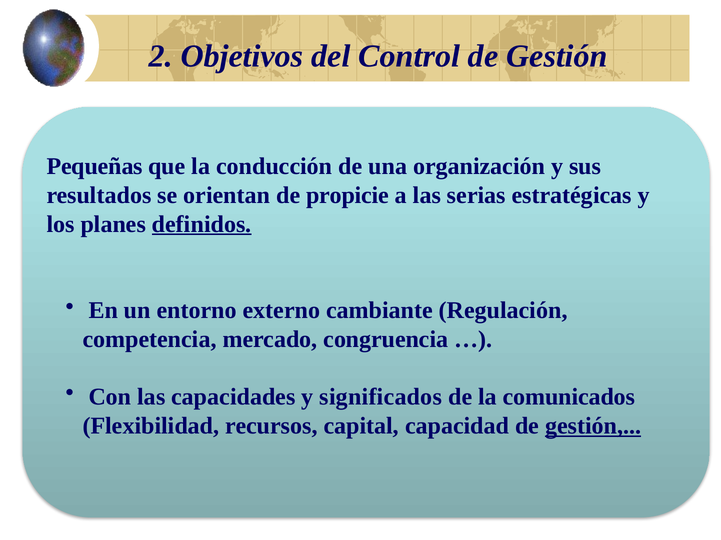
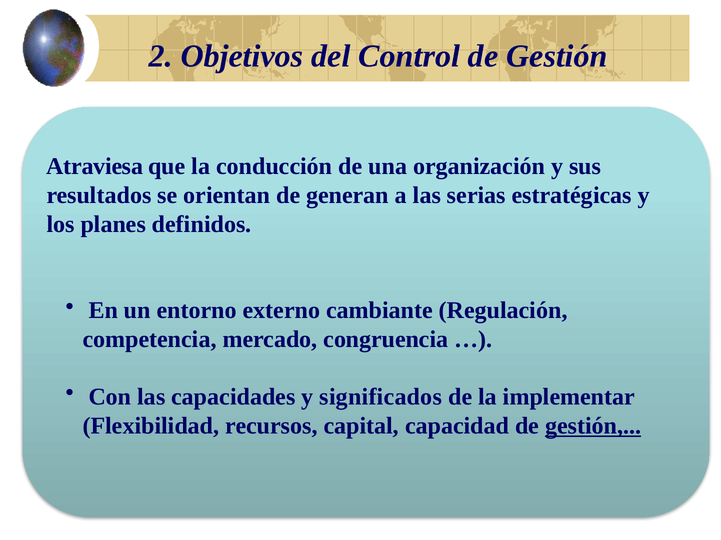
Pequeñas: Pequeñas -> Atraviesa
propicie: propicie -> generan
definidos underline: present -> none
comunicados: comunicados -> implementar
